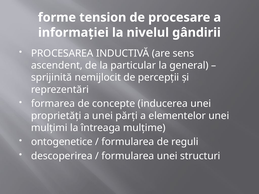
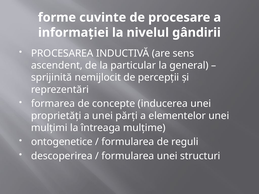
tension: tension -> cuvinte
